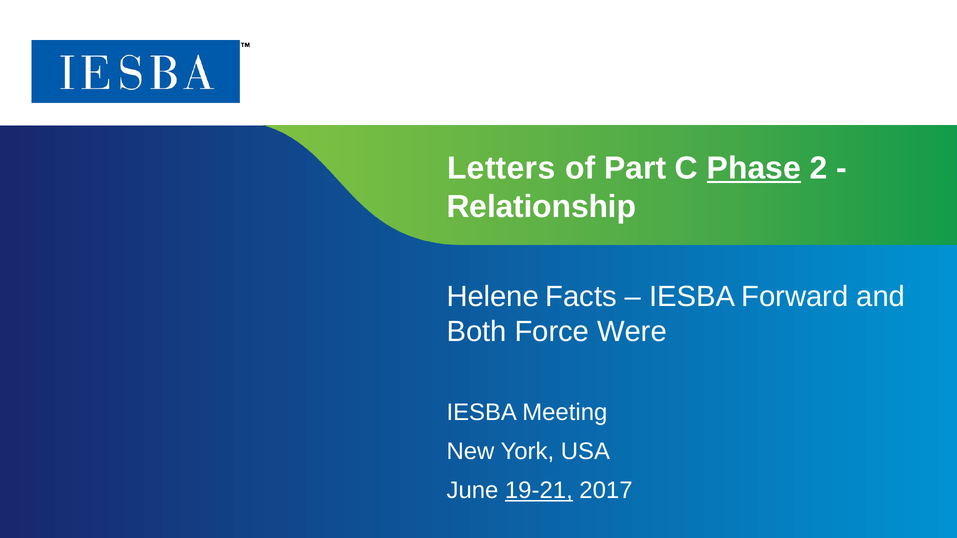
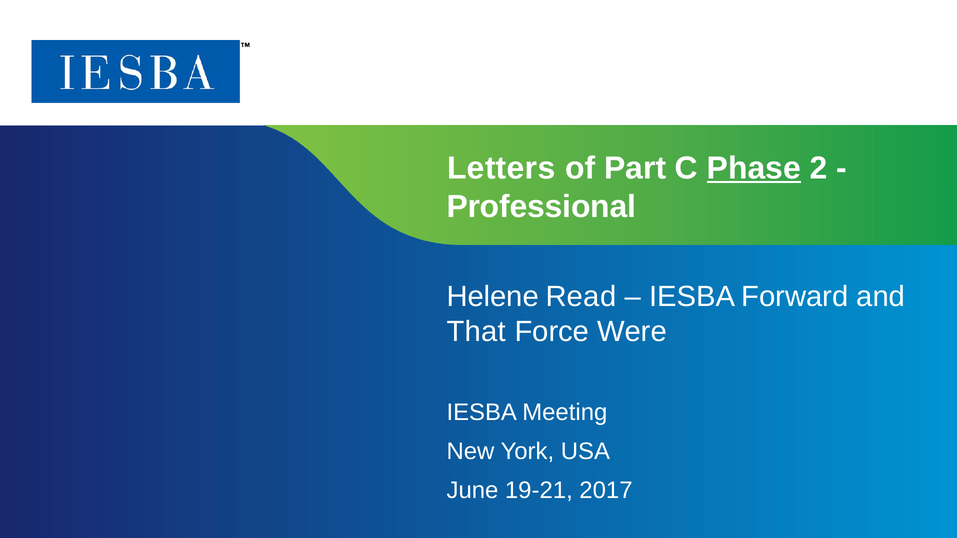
Relationship: Relationship -> Professional
Facts: Facts -> Read
Both: Both -> That
19-21 underline: present -> none
